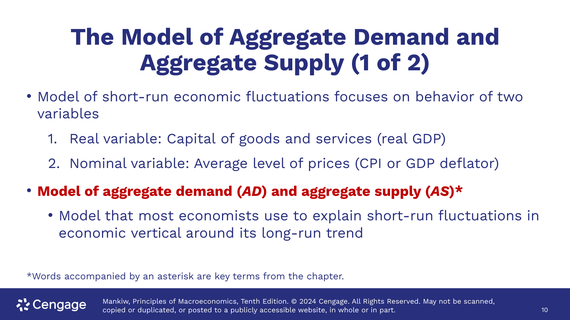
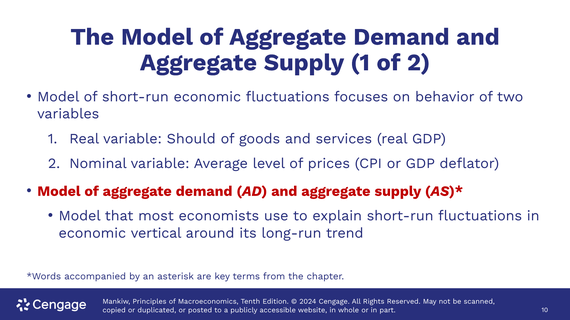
Capital: Capital -> Should
